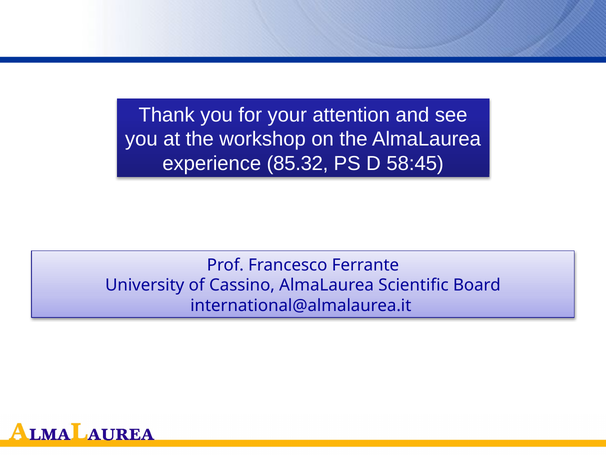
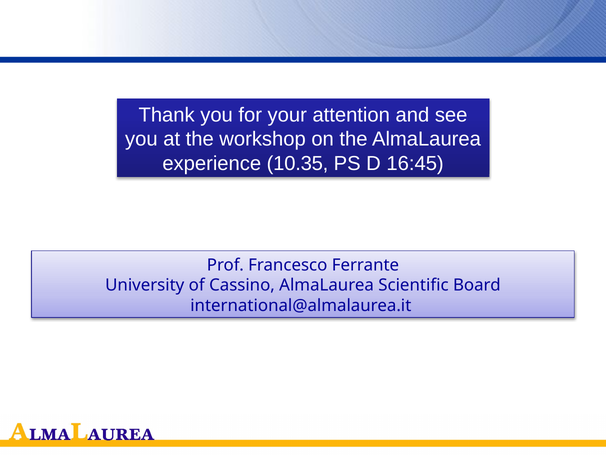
85.32: 85.32 -> 10.35
58:45: 58:45 -> 16:45
